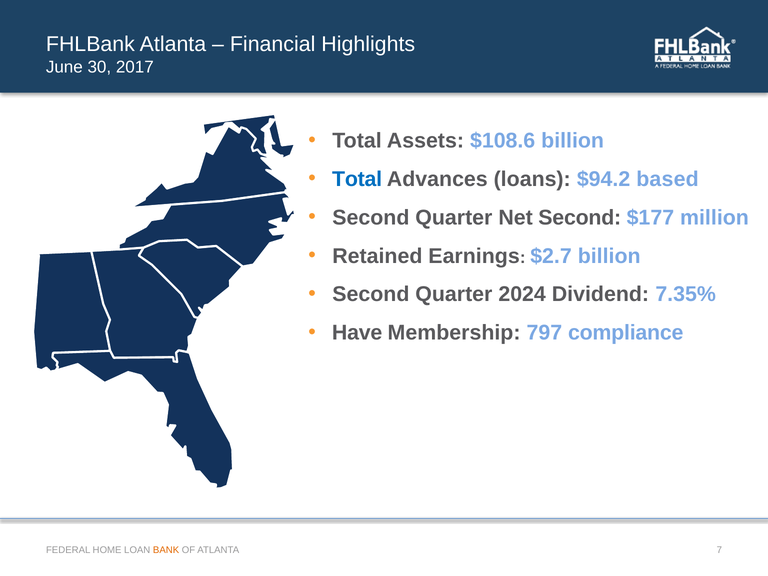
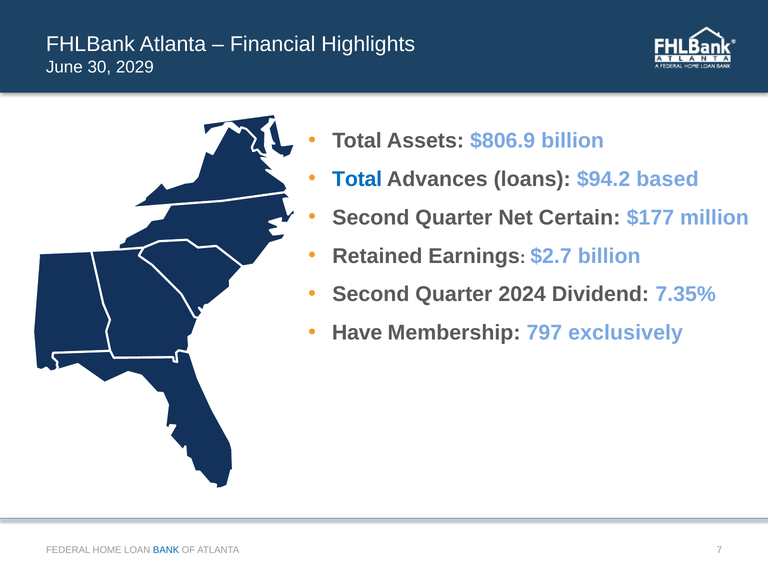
2017: 2017 -> 2029
$108.6: $108.6 -> $806.9
Net Second: Second -> Certain
compliance: compliance -> exclusively
BANK colour: orange -> blue
